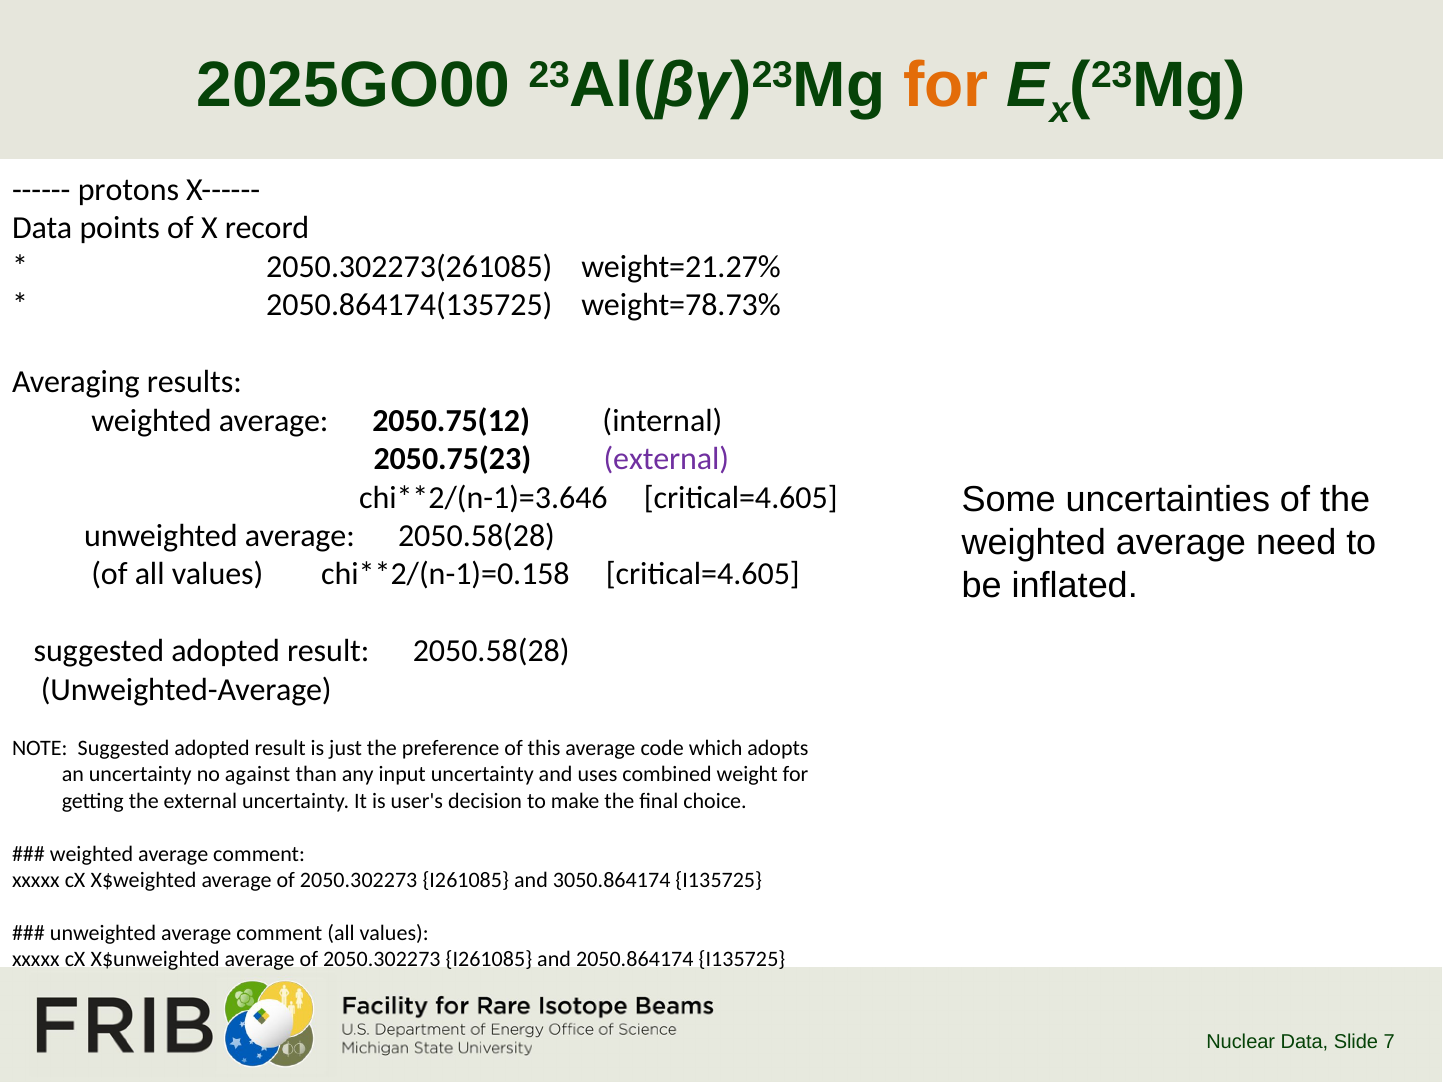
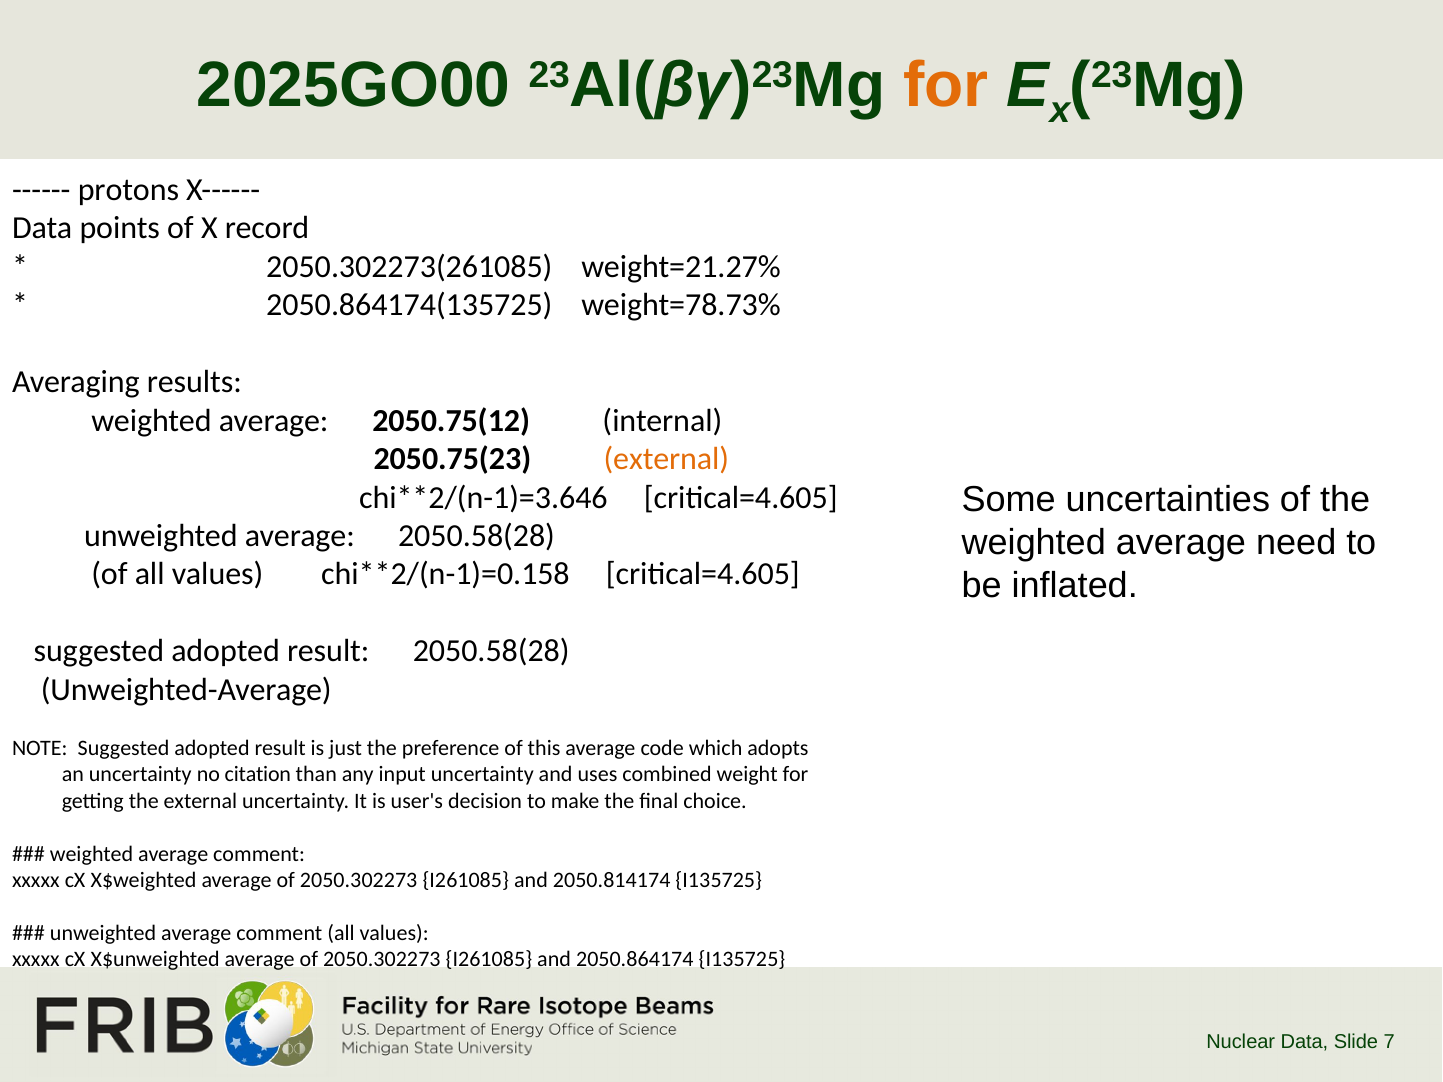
external at (666, 459) colour: purple -> orange
against: against -> citation
3050.864174: 3050.864174 -> 2050.814174
